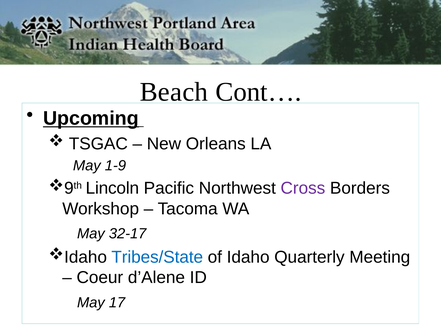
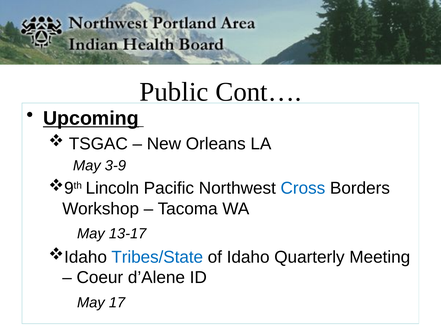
Beach: Beach -> Public
1-9: 1-9 -> 3-9
Cross colour: purple -> blue
32-17: 32-17 -> 13-17
